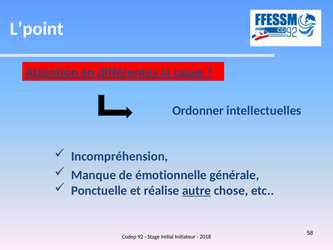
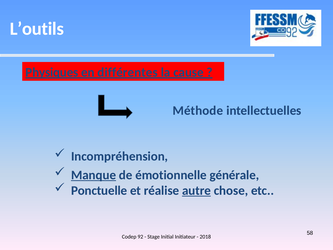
L’point: L’point -> L’outils
Attention: Attention -> Physiques
Ordonner: Ordonner -> Méthode
Manque underline: none -> present
